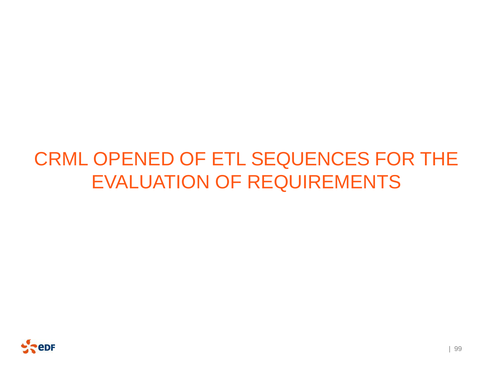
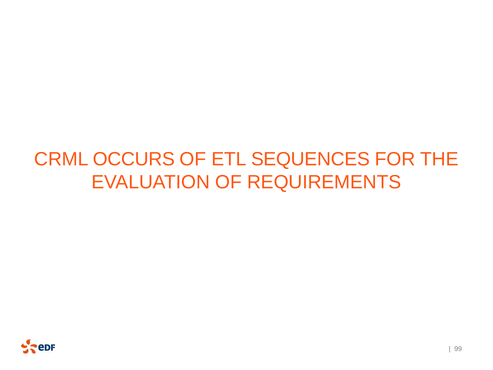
OPENED: OPENED -> OCCURS
